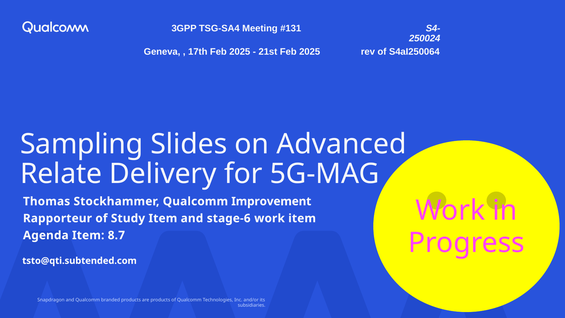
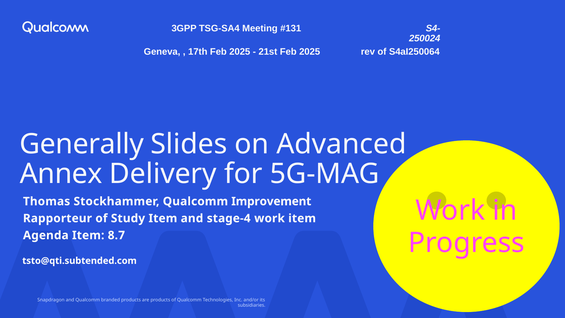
Sampling: Sampling -> Generally
Relate: Relate -> Annex
stage-6: stage-6 -> stage-4
